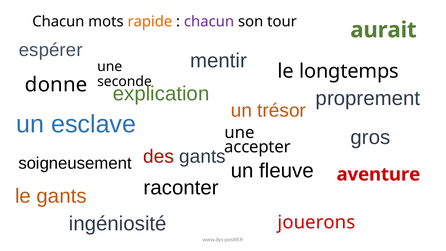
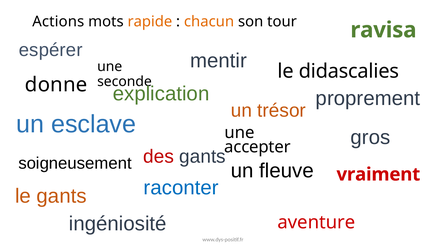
Chacun at (58, 22): Chacun -> Actions
chacun at (209, 22) colour: purple -> orange
aurait: aurait -> ravisa
longtemps: longtemps -> didascalies
aventure: aventure -> vraiment
raconter colour: black -> blue
jouerons: jouerons -> aventure
